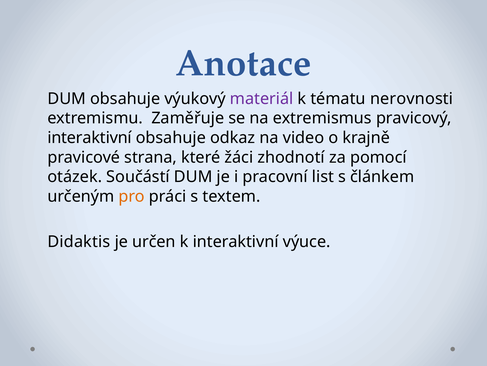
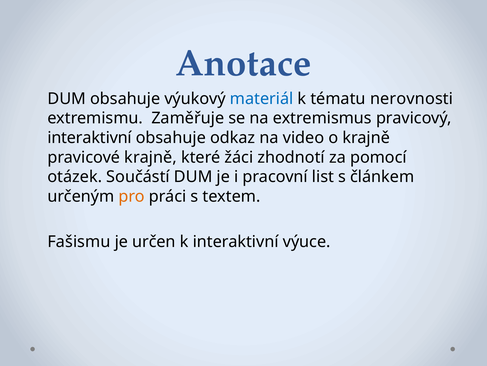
materiál colour: purple -> blue
pravicové strana: strana -> krajně
Didaktis: Didaktis -> Fašismu
